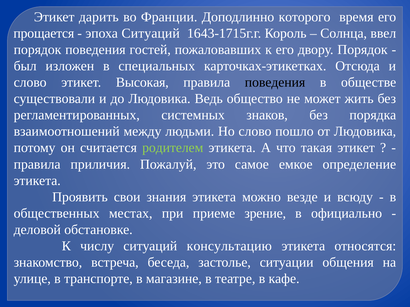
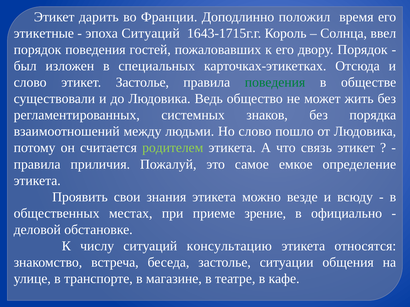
которого: которого -> положил
прощается: прощается -> этикетные
этикет Высокая: Высокая -> Застолье
поведения at (275, 82) colour: black -> green
такая: такая -> связь
